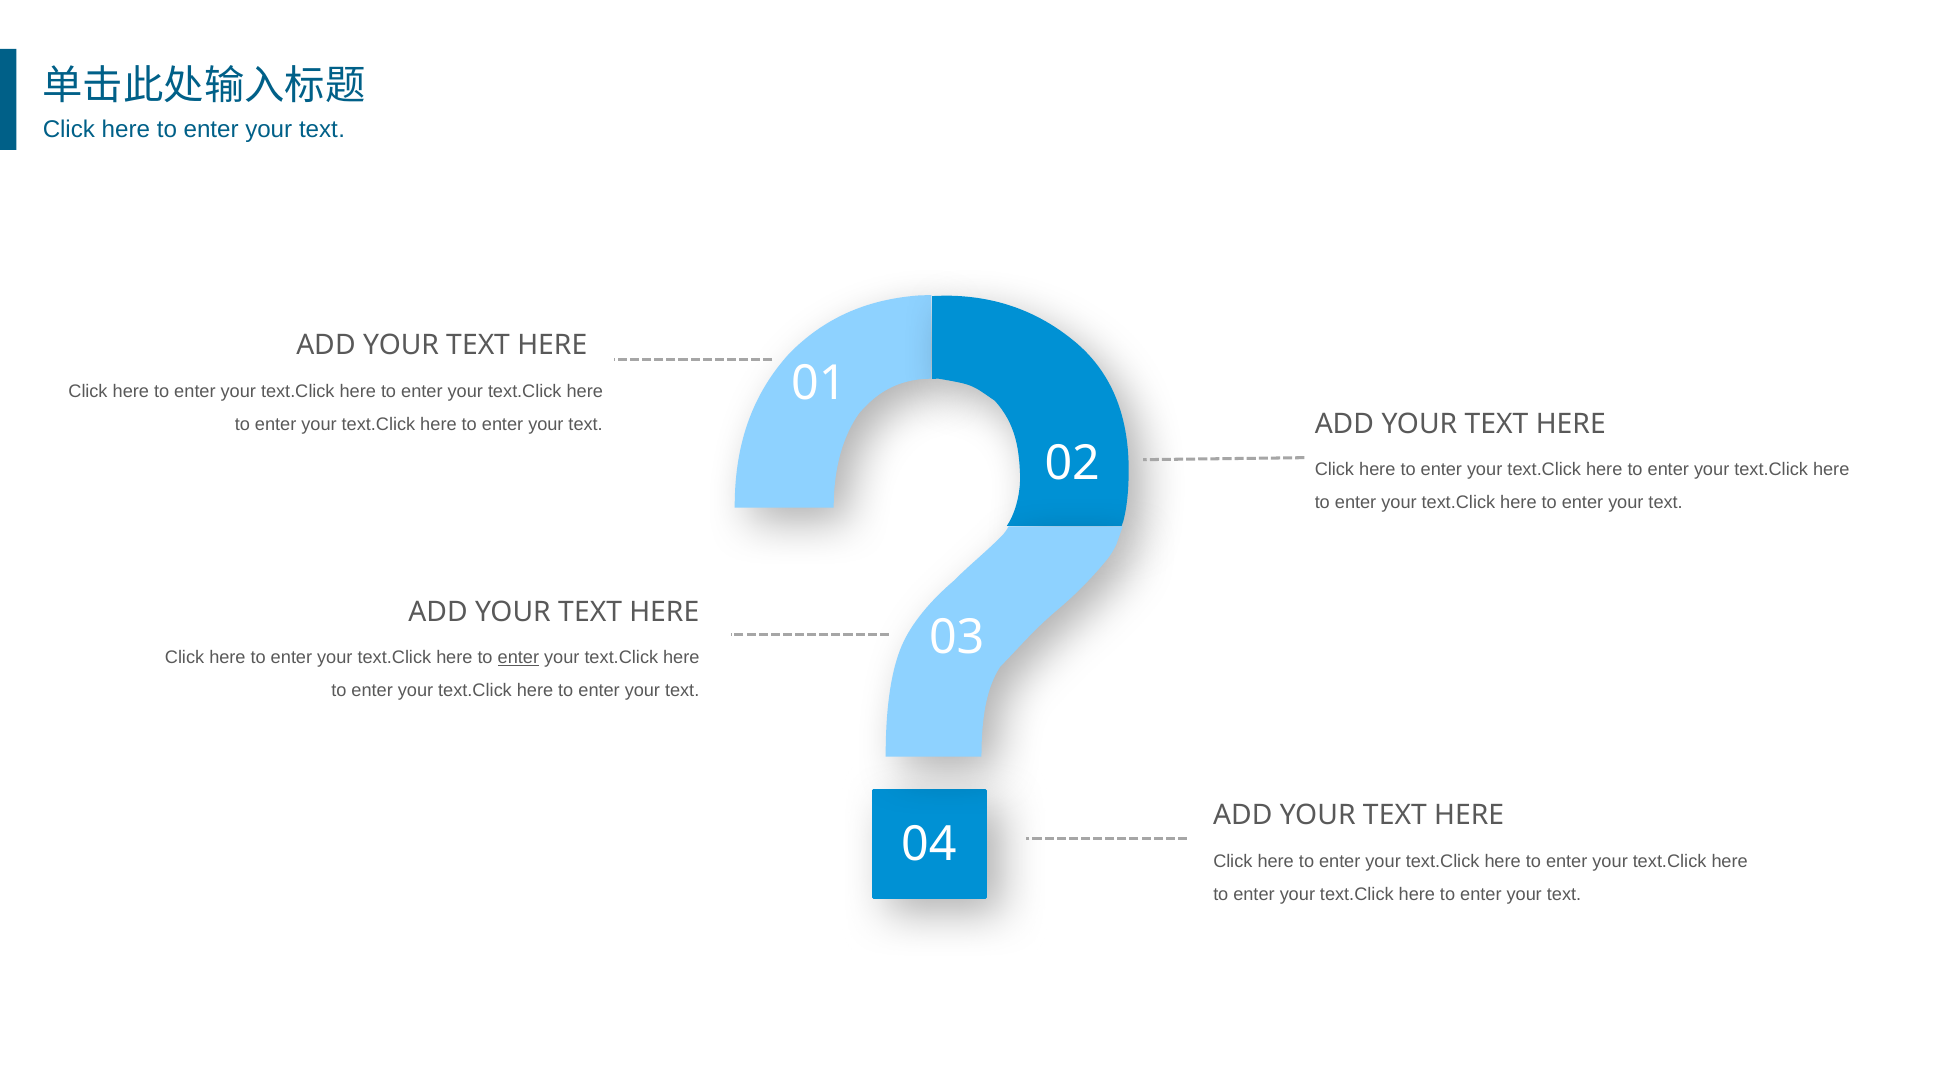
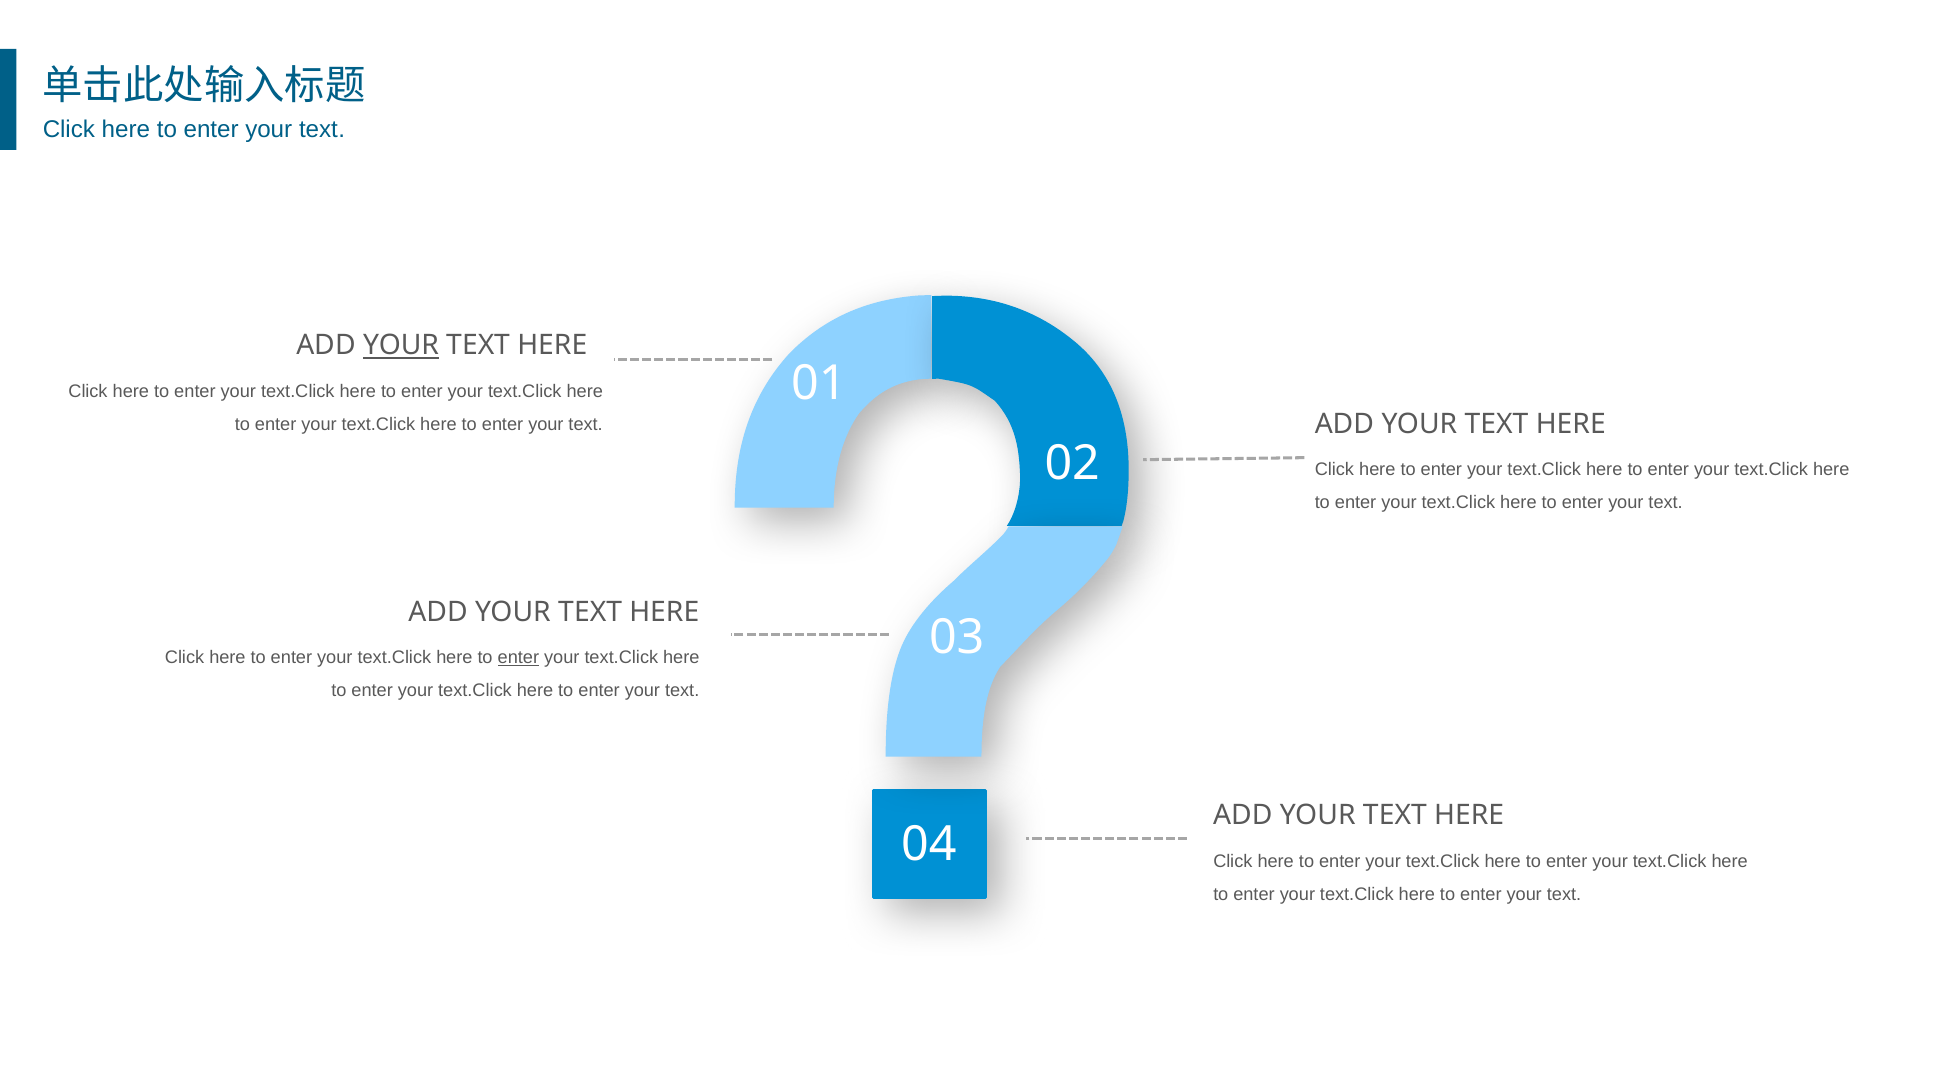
YOUR at (401, 346) underline: none -> present
